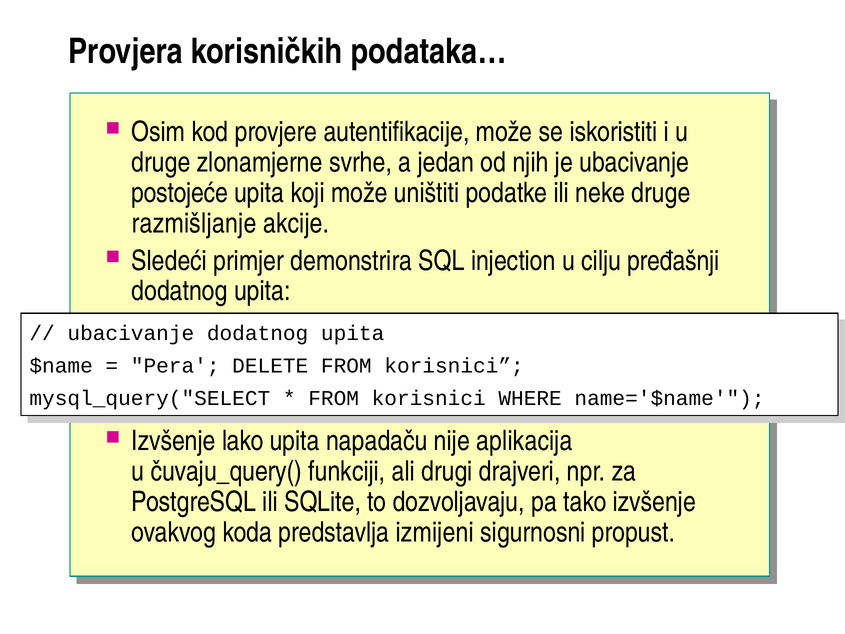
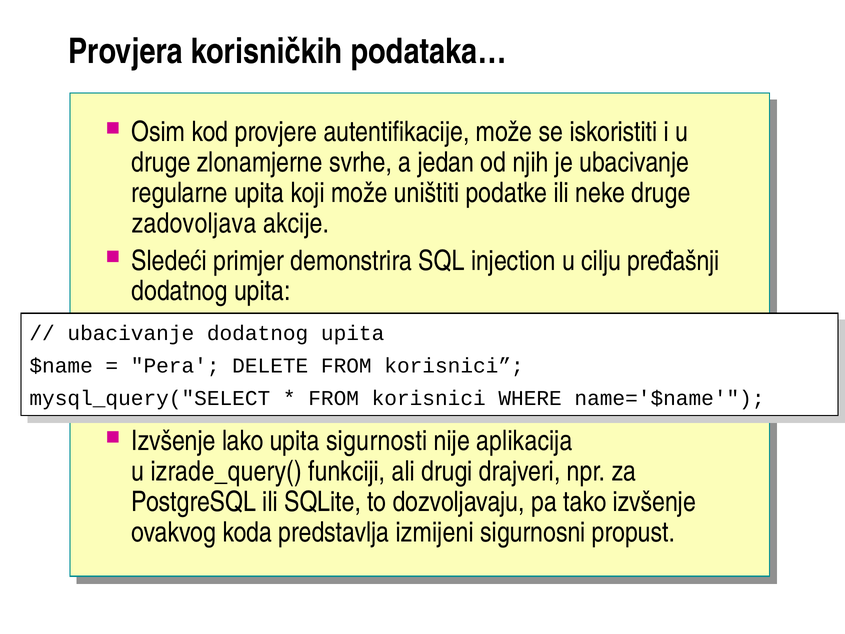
postojeće: postojeće -> regularne
razmišljanje: razmišljanje -> zadovoljava
napadaču: napadaču -> sigurnosti
čuvaju_query(: čuvaju_query( -> izrade_query(
